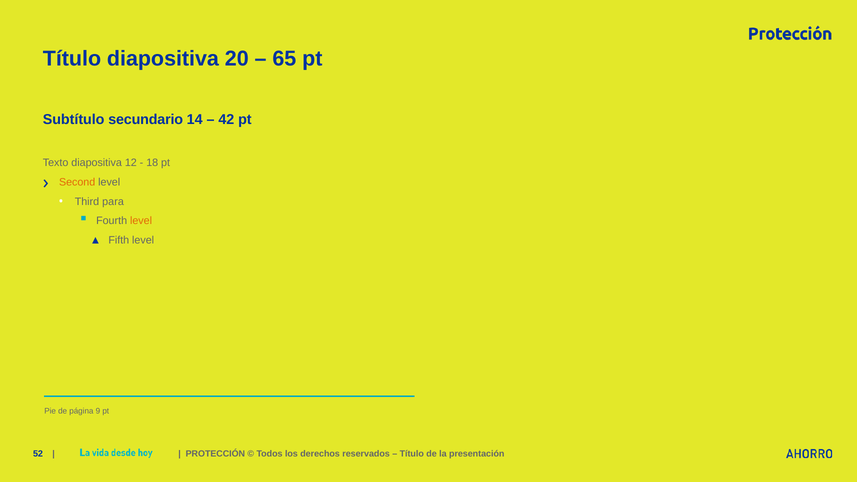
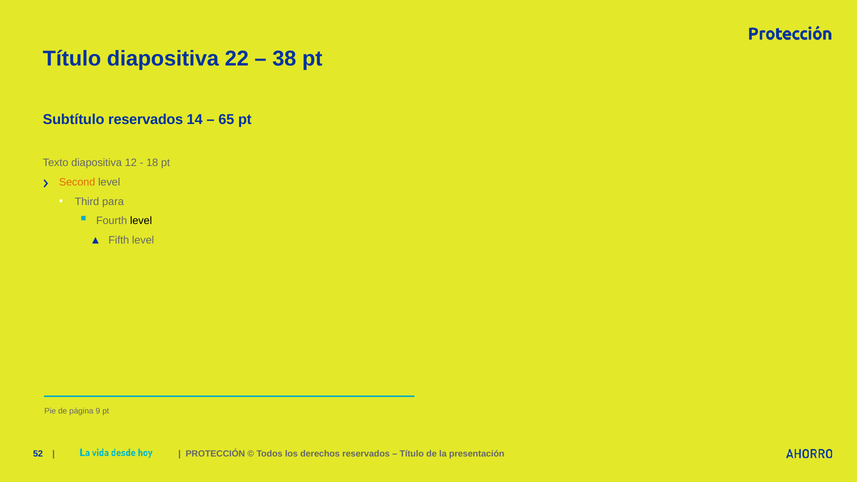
20: 20 -> 22
65: 65 -> 38
Subtítulo secundario: secundario -> reservados
42: 42 -> 65
level at (141, 221) colour: orange -> black
